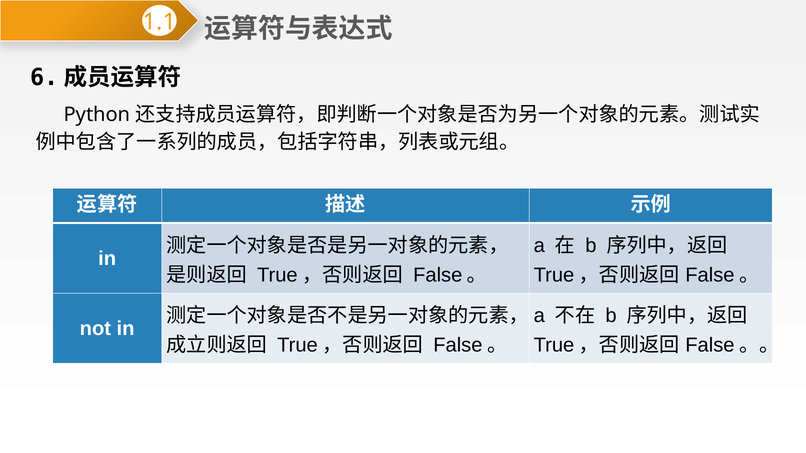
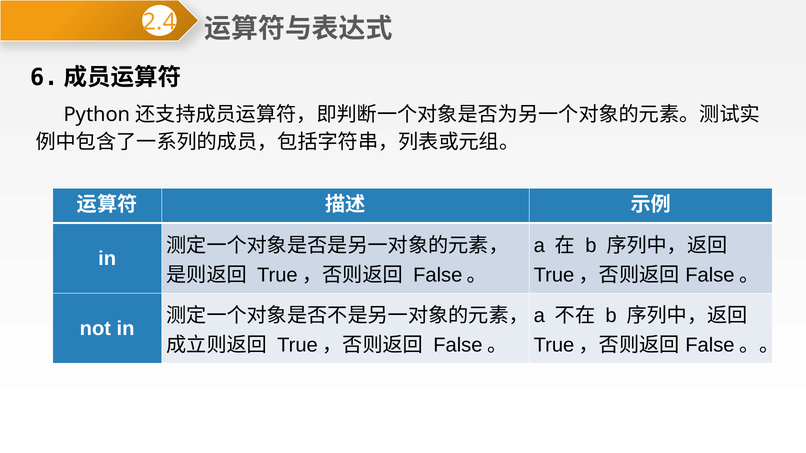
1.1: 1.1 -> 2.4
